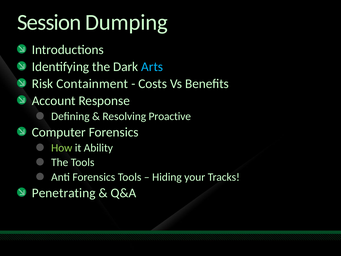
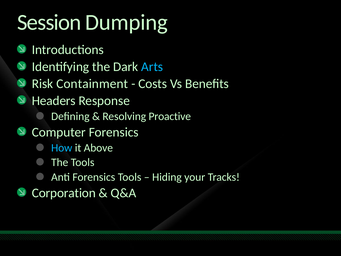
Account: Account -> Headers
How colour: light green -> light blue
Ability: Ability -> Above
Penetrating: Penetrating -> Corporation
